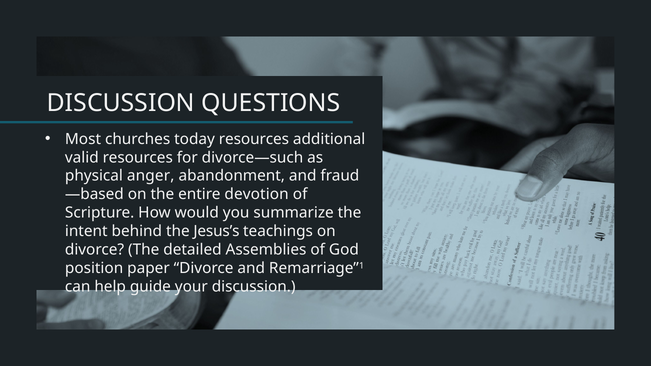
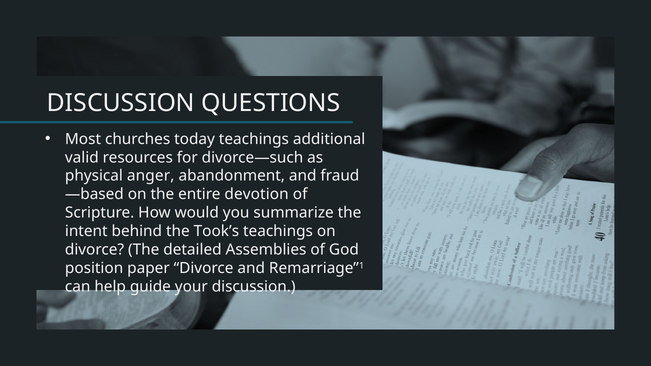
today resources: resources -> teachings
Jesus’s: Jesus’s -> Took’s
